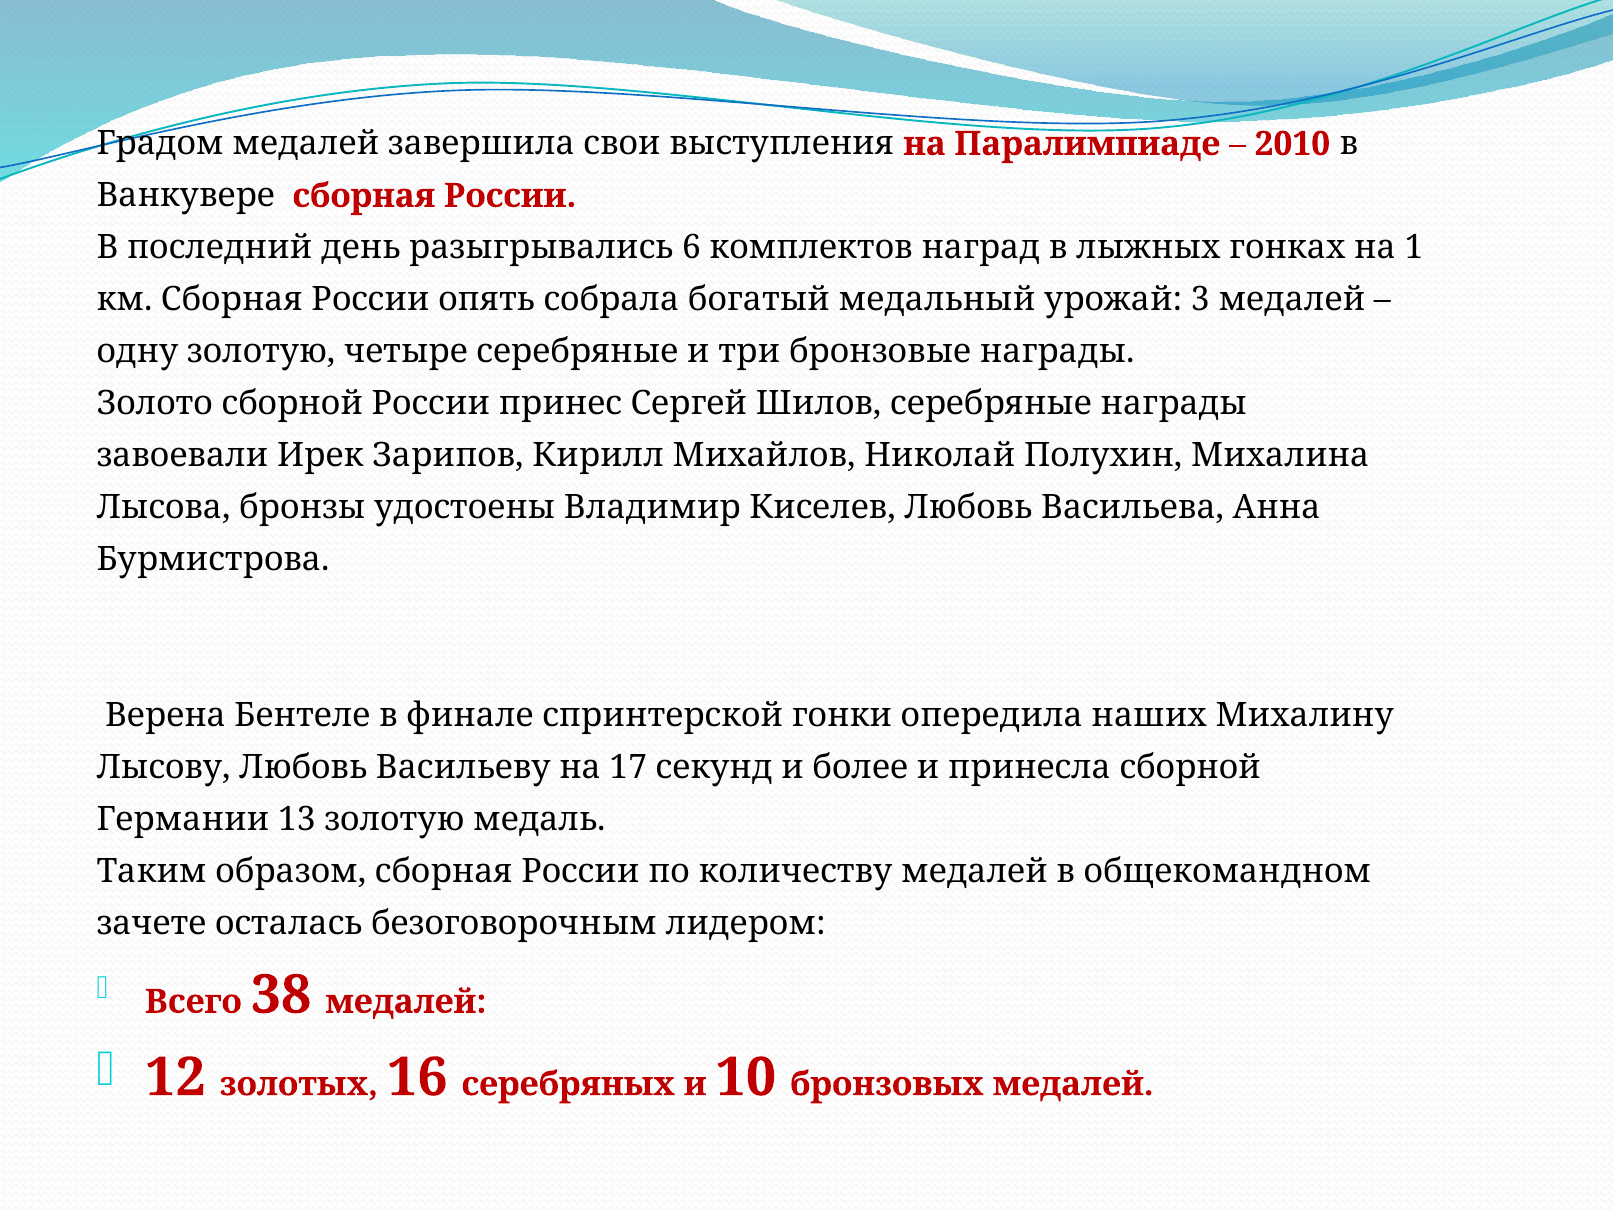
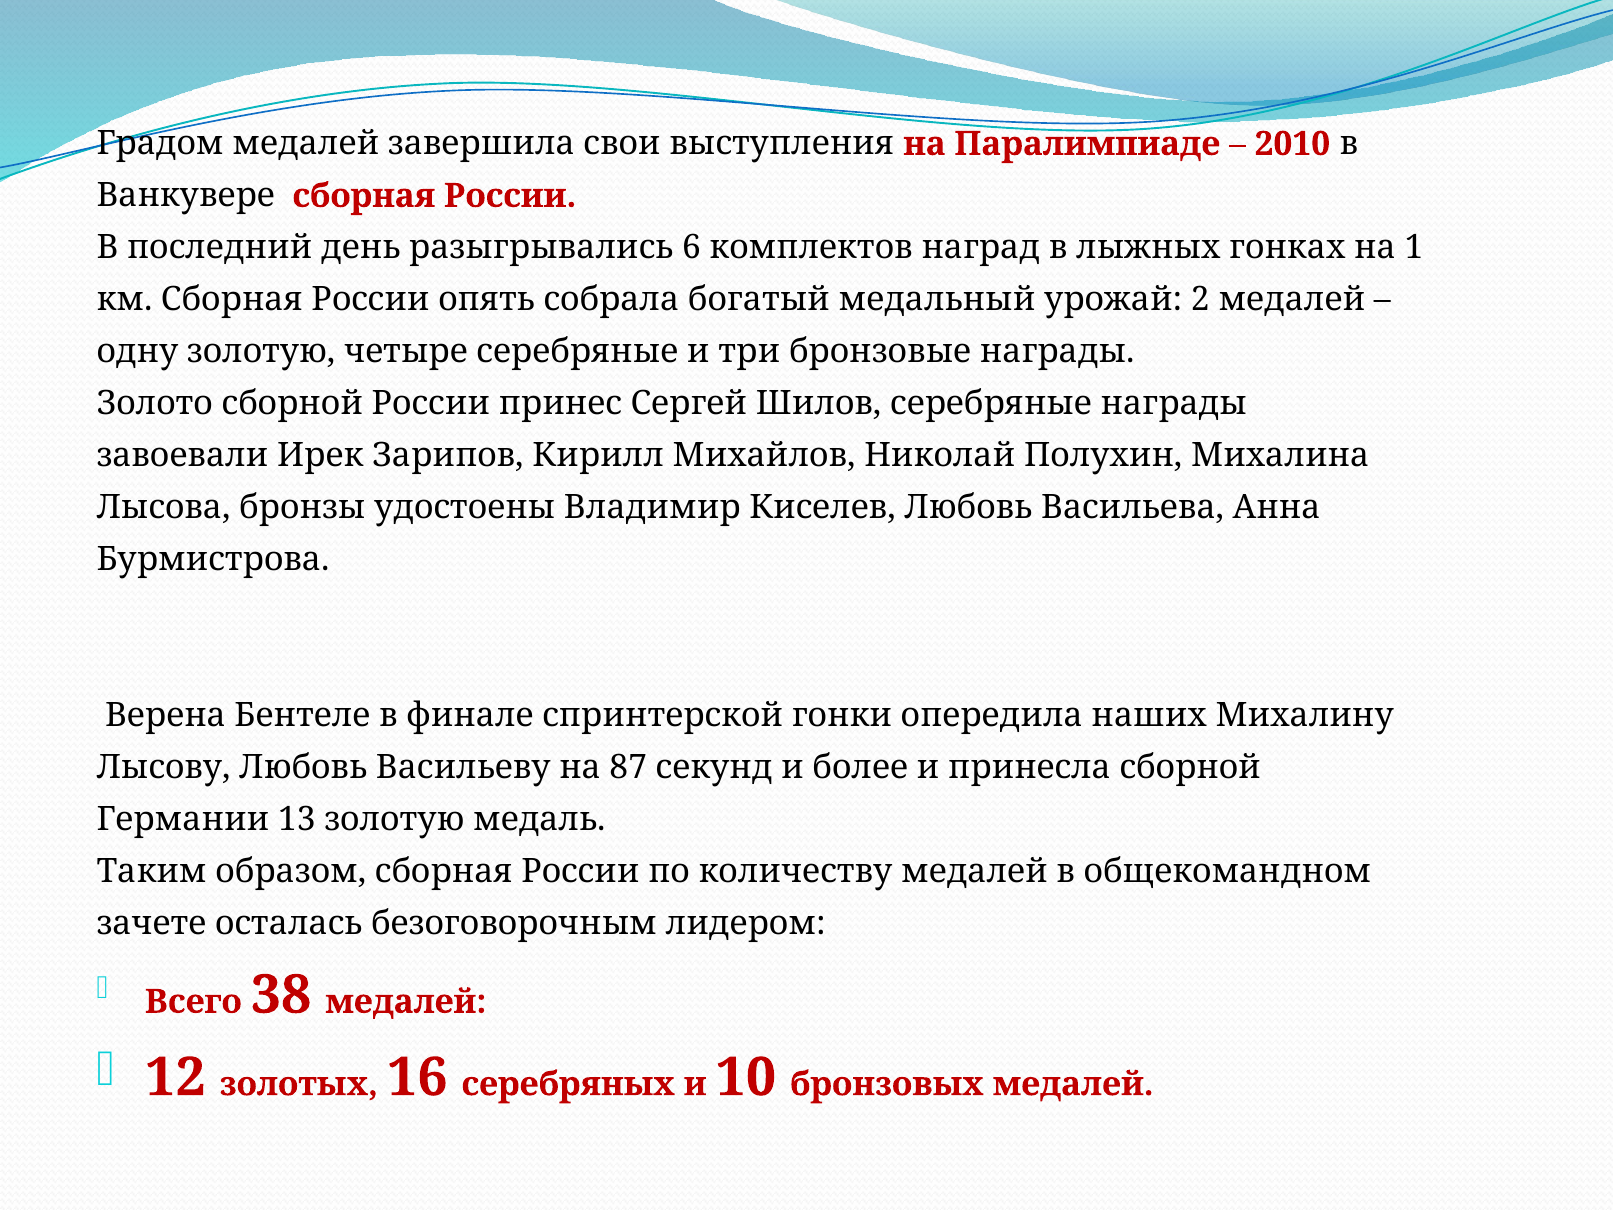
3: 3 -> 2
17: 17 -> 87
